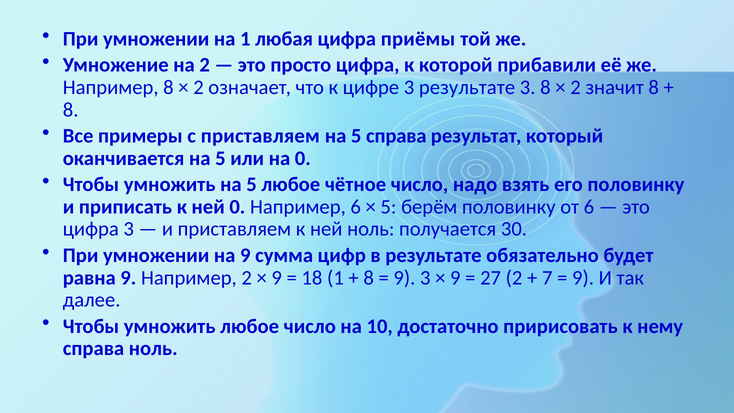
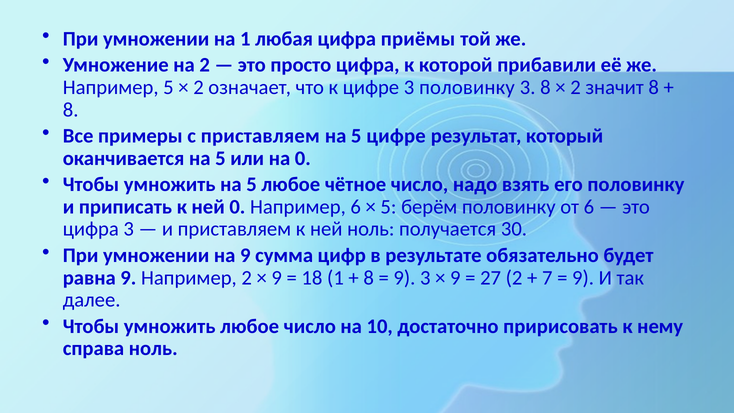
Например 8: 8 -> 5
3 результате: результате -> половинку
5 справа: справа -> цифре
